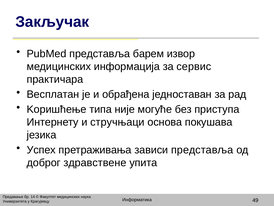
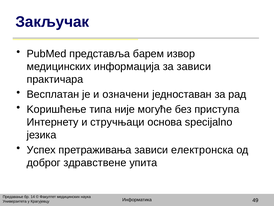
за сервис: сервис -> зависи
обрађена: обрађена -> означени
покушава: покушава -> specijalno
зависи представља: представља -> електронска
